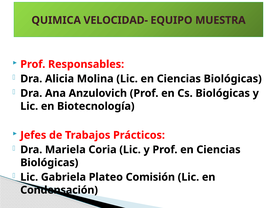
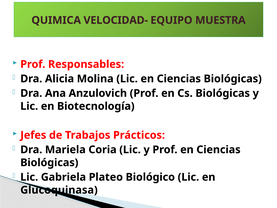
Comisión: Comisión -> Biológico
Condensación: Condensación -> Glucoquinasa
